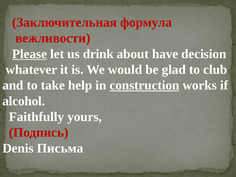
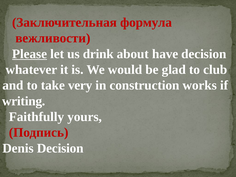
help: help -> very
construction underline: present -> none
alcohol: alcohol -> writing
Denis Письма: Письма -> Decision
